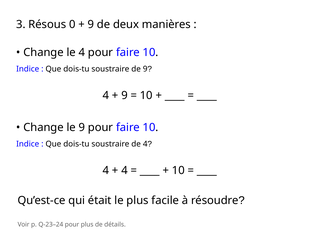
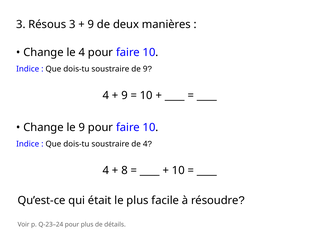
Résous 0: 0 -> 3
4 at (124, 170): 4 -> 8
